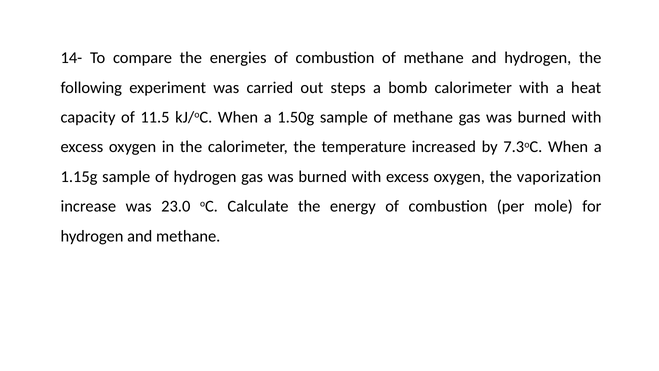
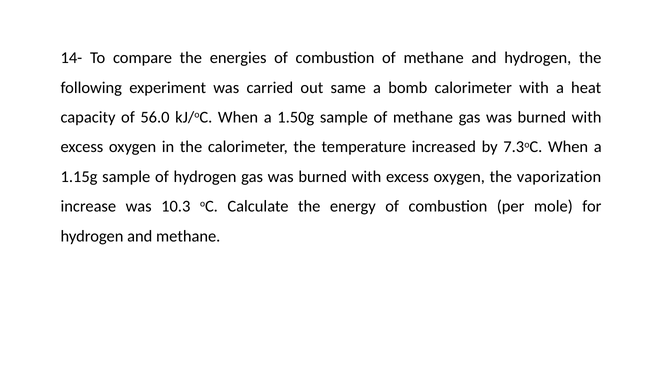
steps: steps -> same
11.5: 11.5 -> 56.0
23.0: 23.0 -> 10.3
